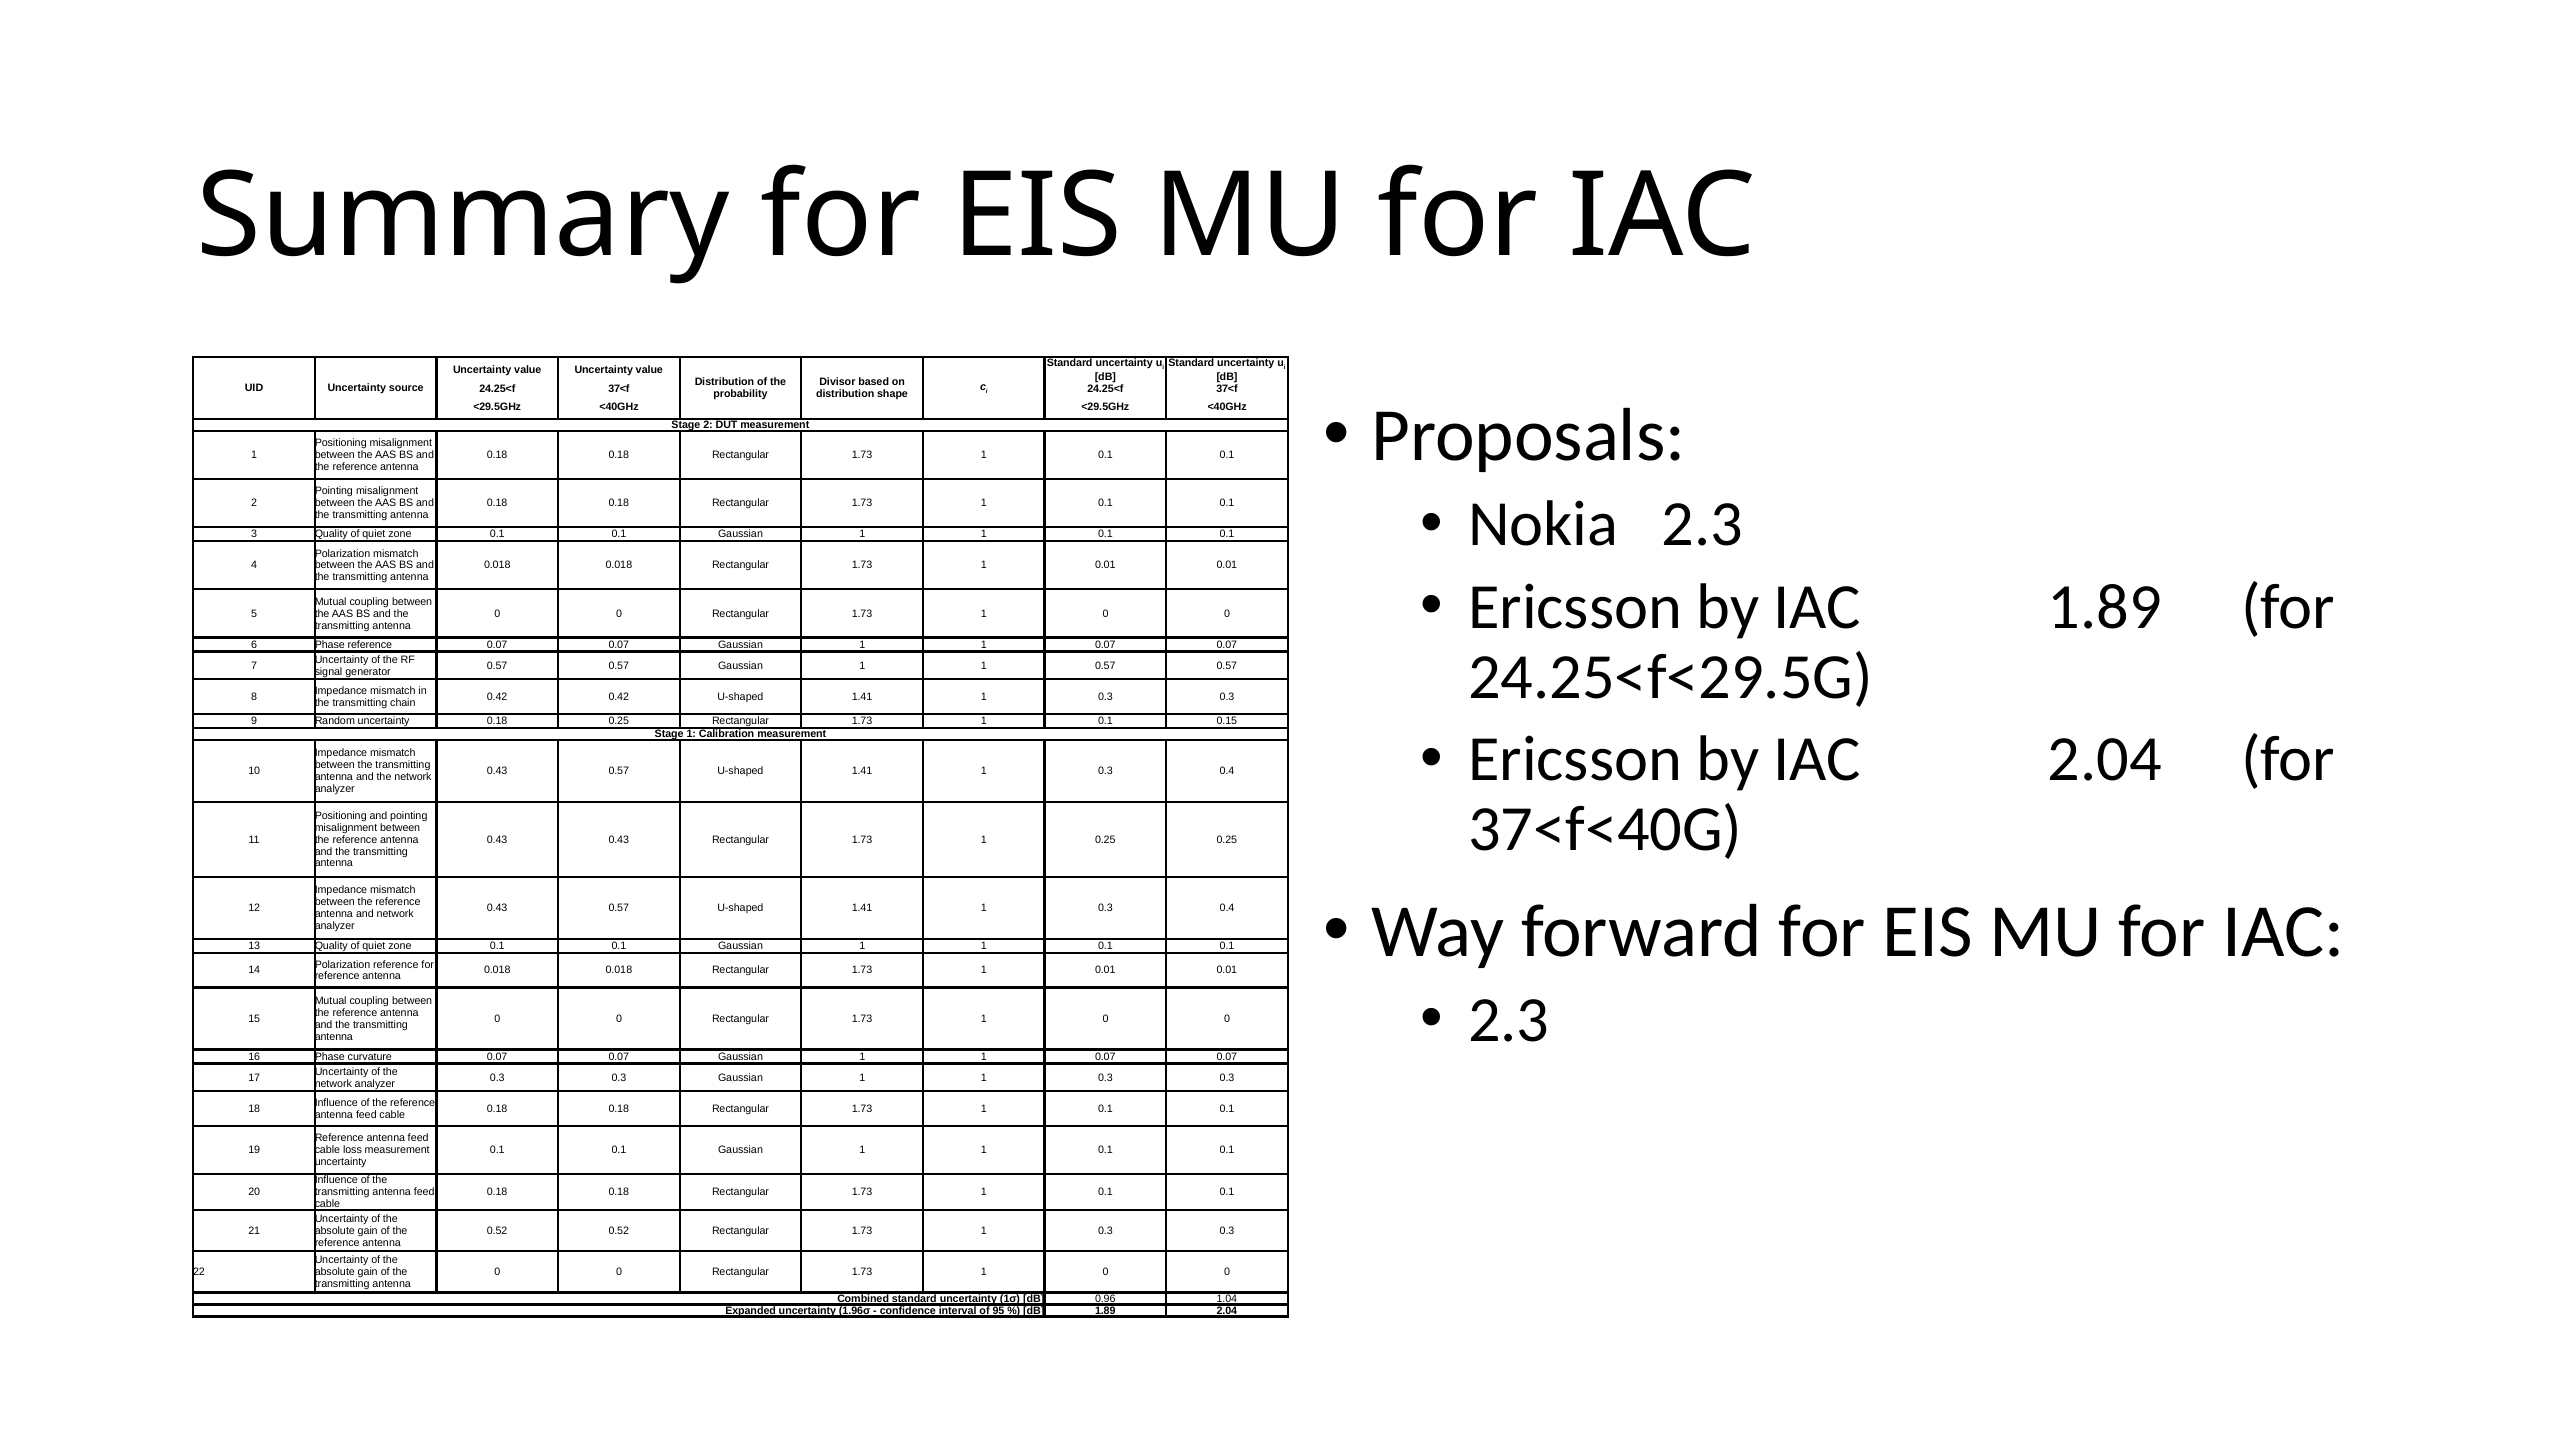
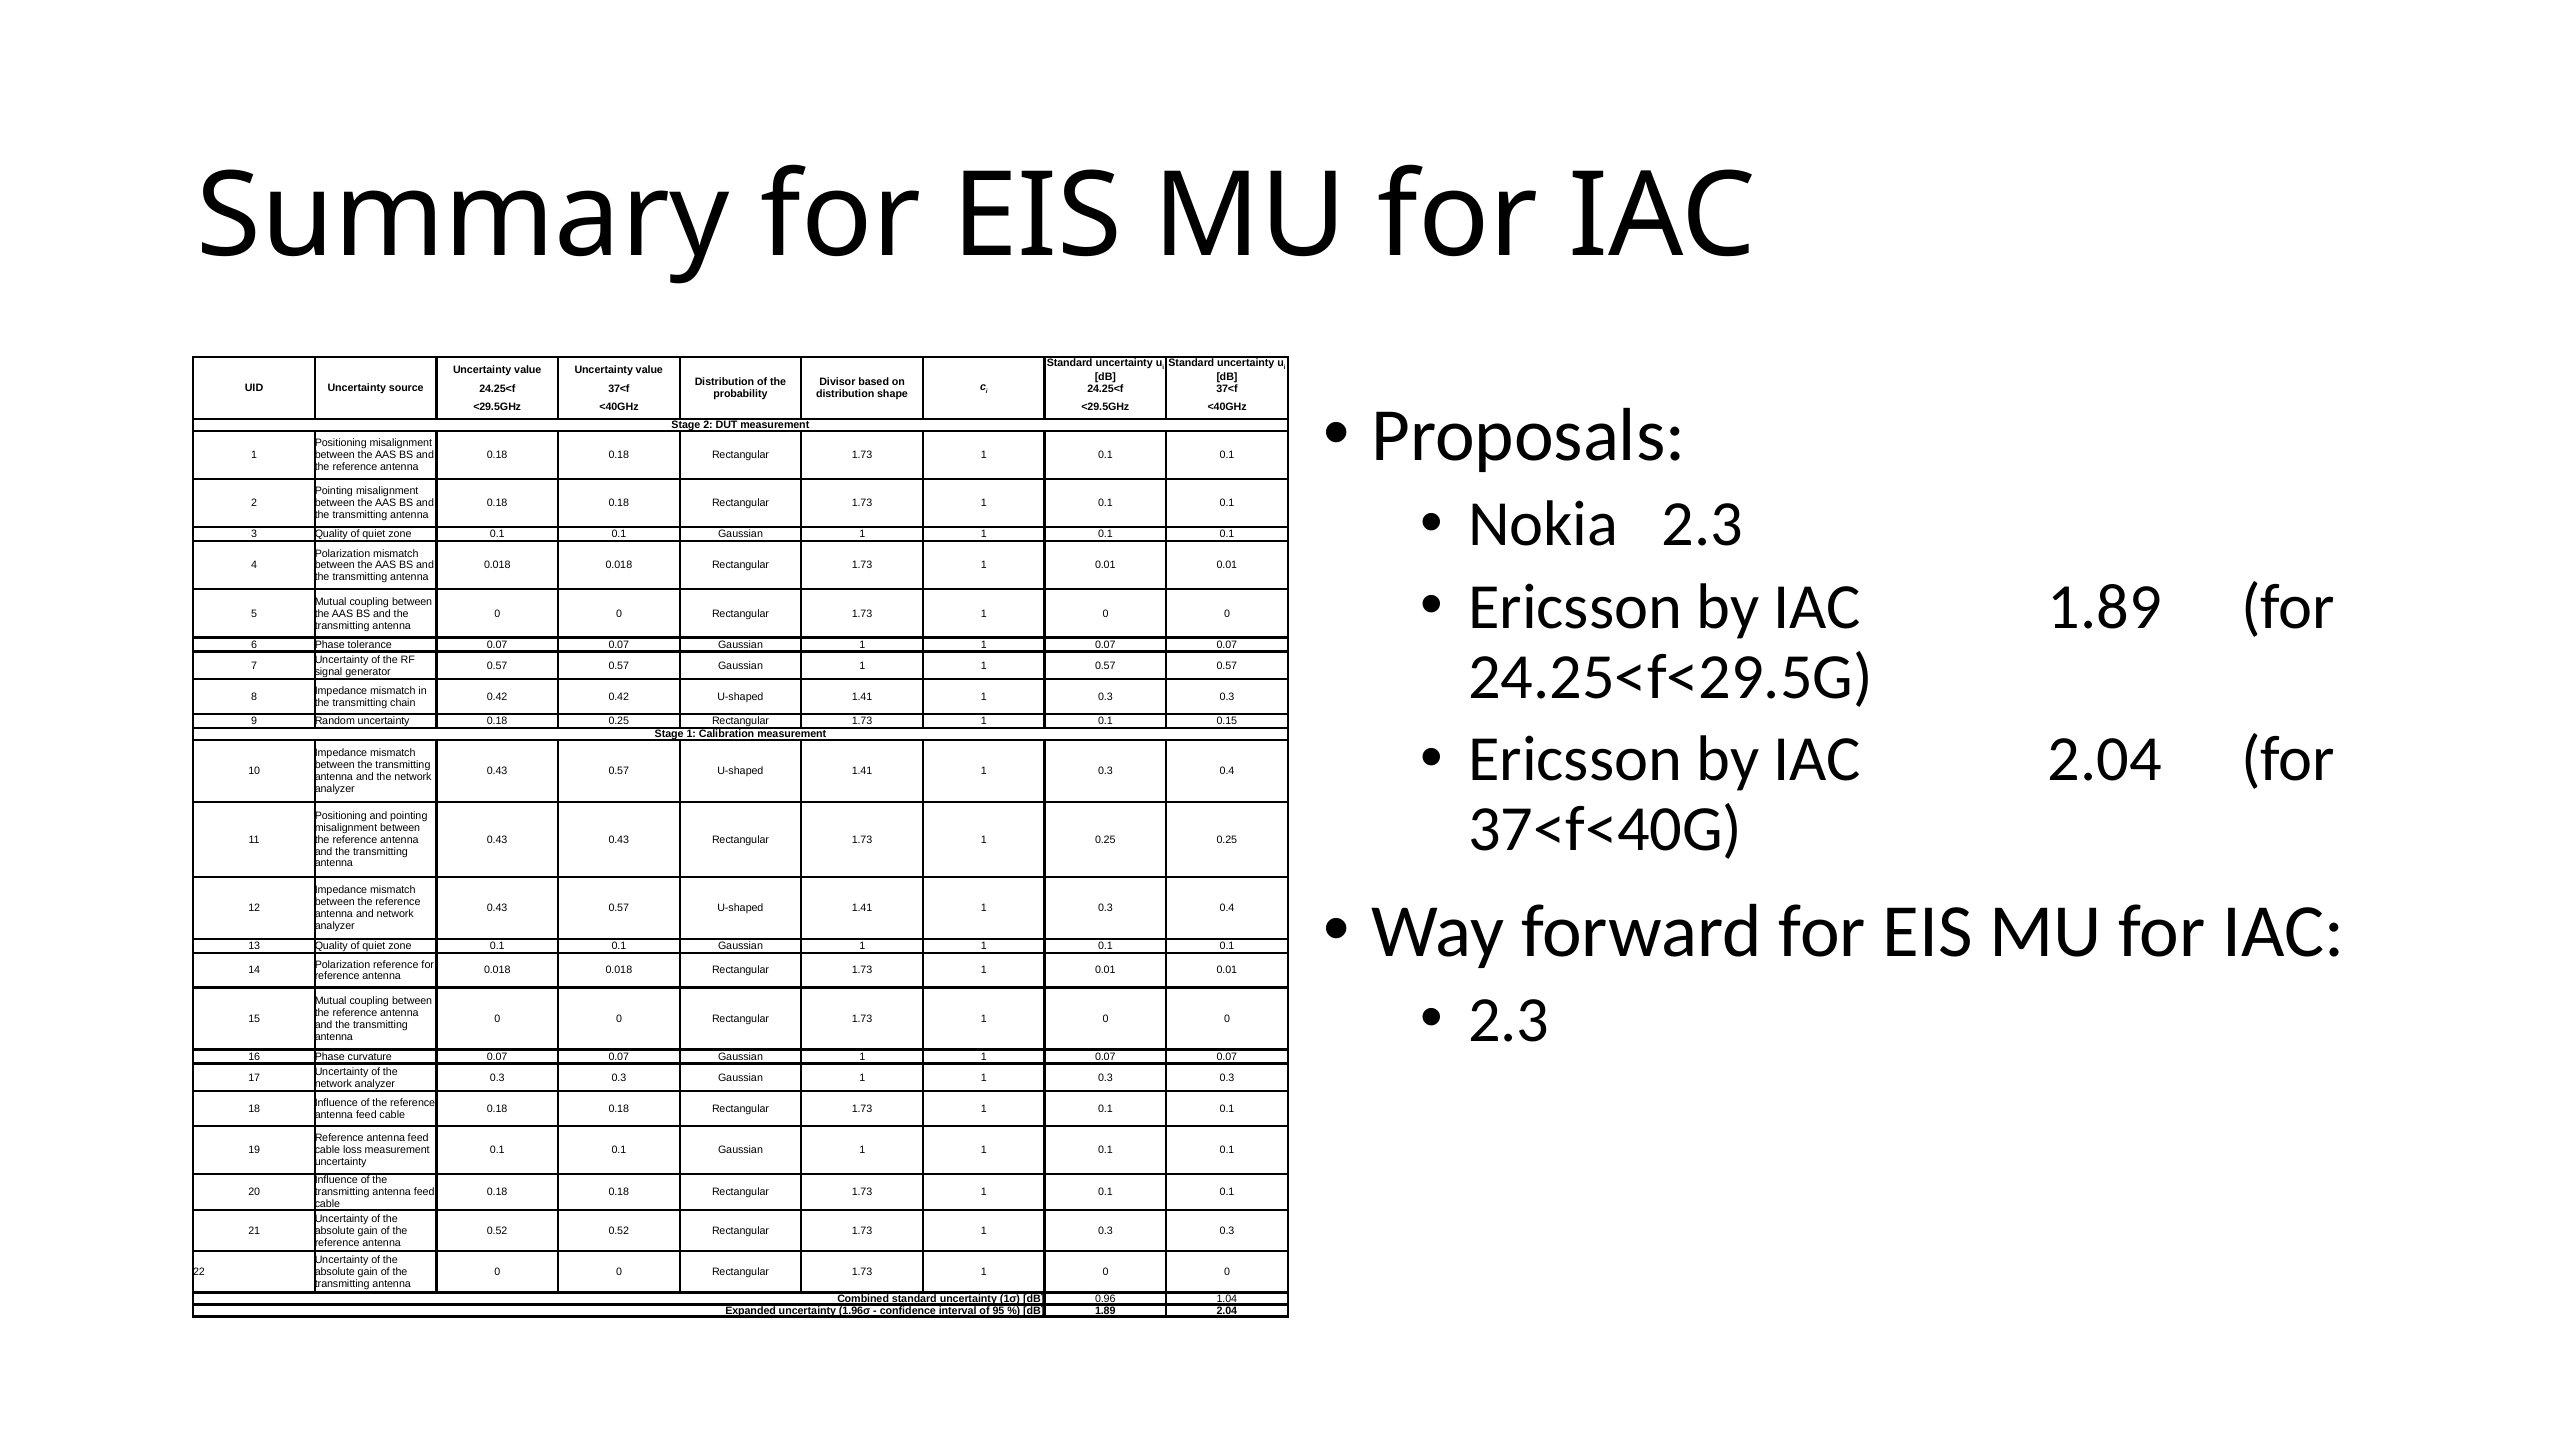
Phase reference: reference -> tolerance
